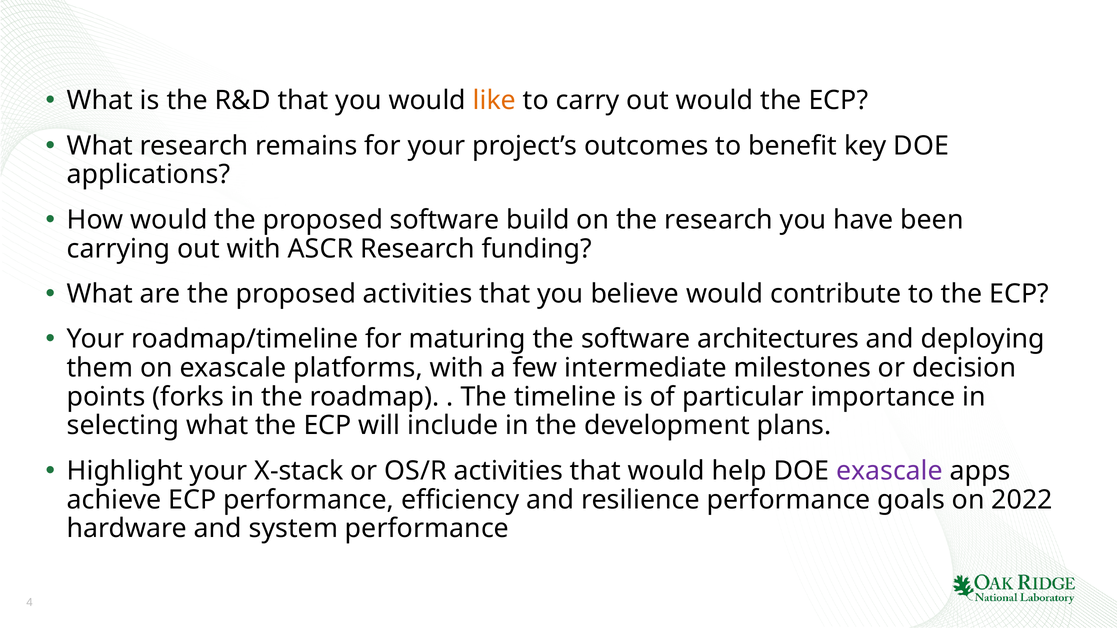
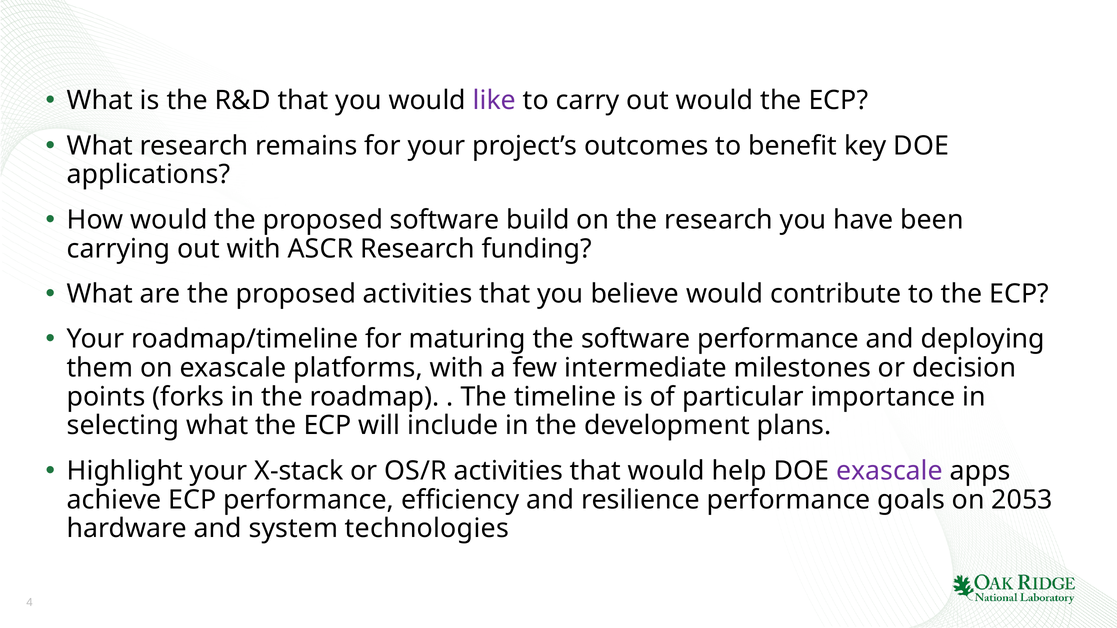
like colour: orange -> purple
software architectures: architectures -> performance
2022: 2022 -> 2053
system performance: performance -> technologies
